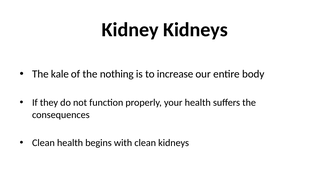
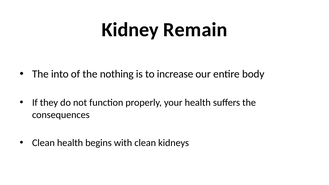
Kidney Kidneys: Kidneys -> Remain
kale: kale -> into
